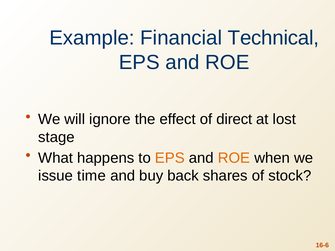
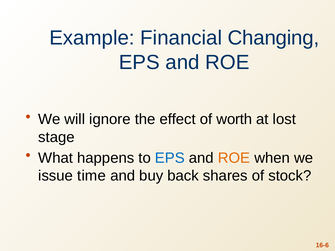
Technical: Technical -> Changing
direct: direct -> worth
EPS at (170, 158) colour: orange -> blue
